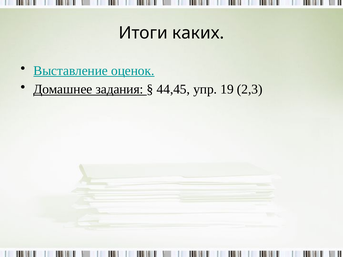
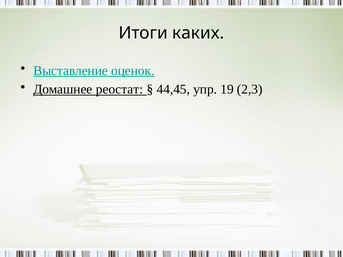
задания: задания -> реостат
